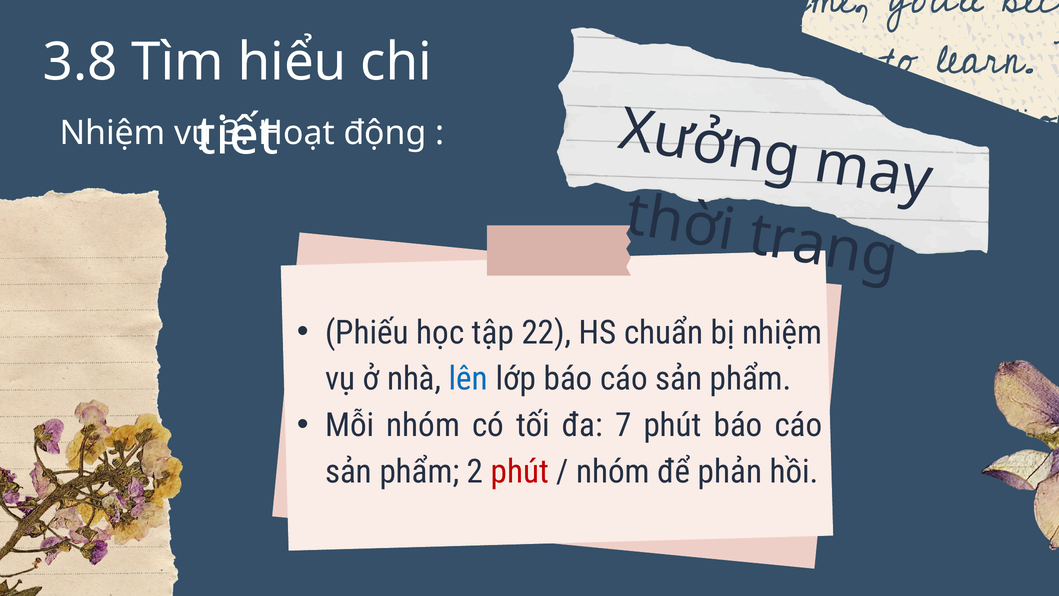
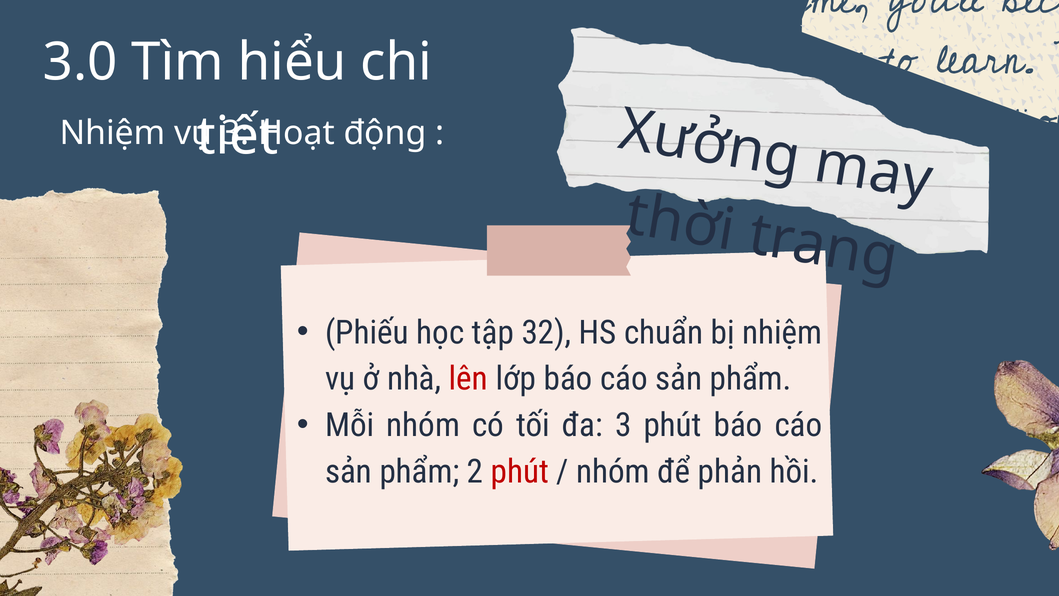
3.8: 3.8 -> 3.0
22: 22 -> 32
lên colour: blue -> red
đa 7: 7 -> 3
